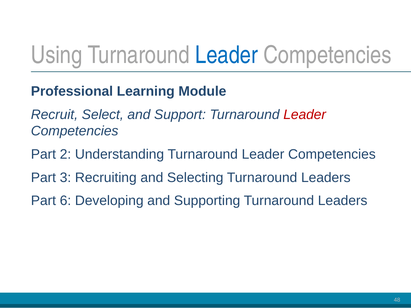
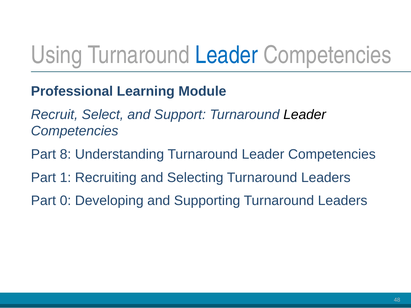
Leader at (305, 115) colour: red -> black
2: 2 -> 8
3: 3 -> 1
6: 6 -> 0
